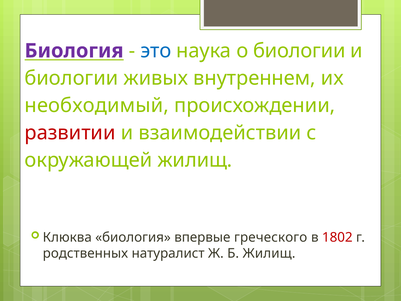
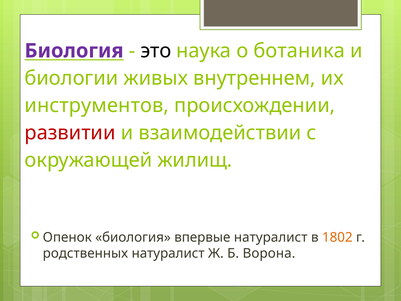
это colour: blue -> black
о биологии: биологии -> ботаника
необходимый: необходимый -> инструментов
Клюква: Клюква -> Опенок
впервые греческого: греческого -> натуралист
1802 colour: red -> orange
Б Жилищ: Жилищ -> Ворона
